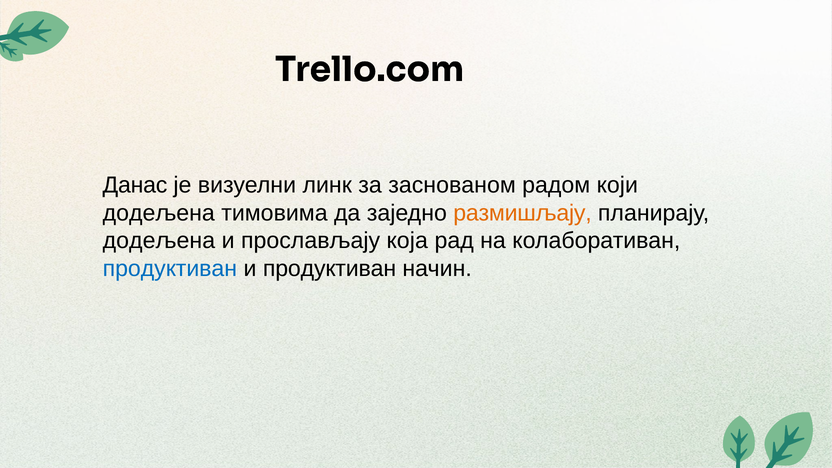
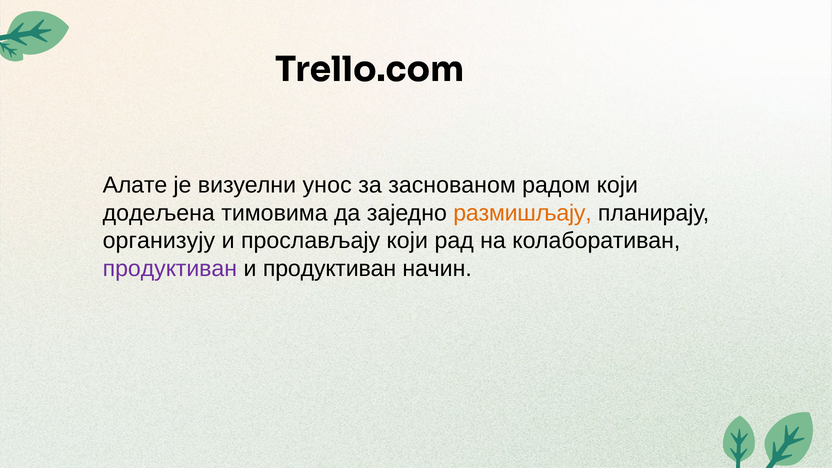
Данас: Данас -> Алате
линк: линк -> унос
додељена at (159, 241): додељена -> организују
прослављају која: која -> који
продуктиван at (170, 268) colour: blue -> purple
